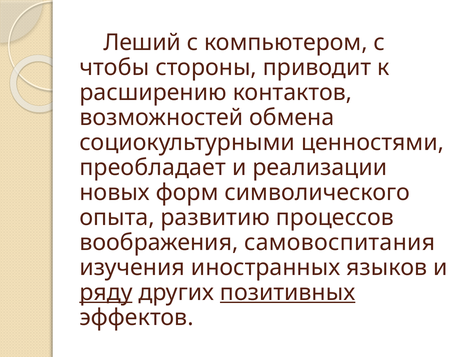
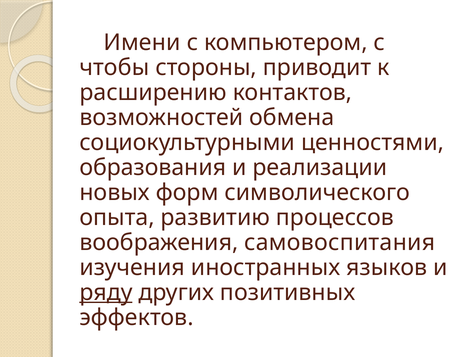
Леший: Леший -> Имени
преобладает: преобладает -> образования
позитивных underline: present -> none
